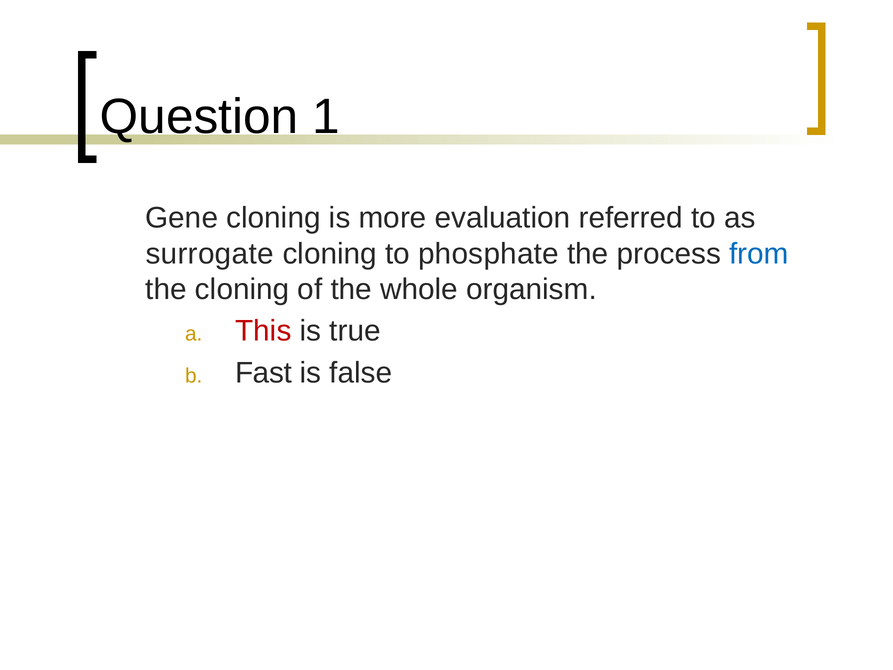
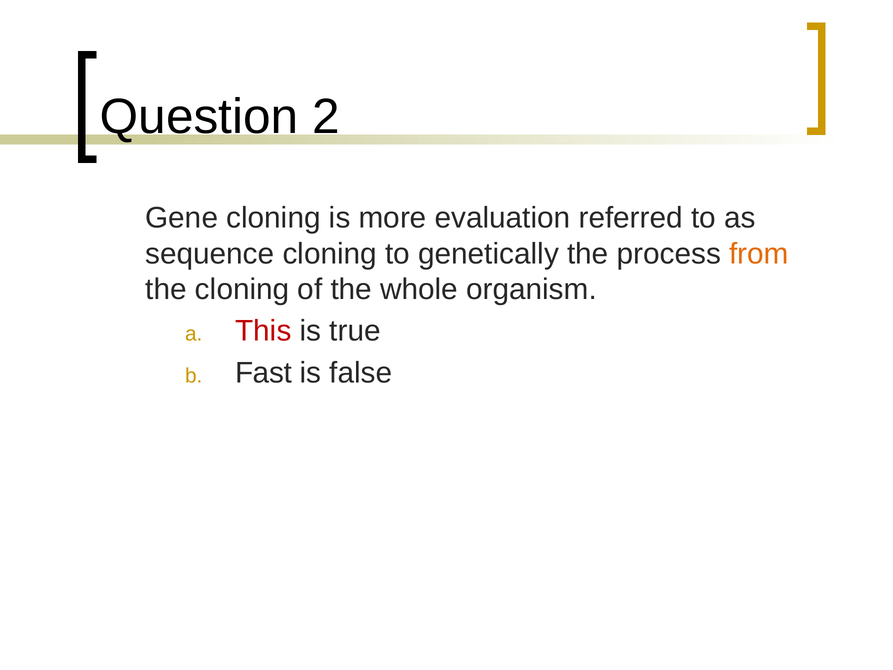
1: 1 -> 2
surrogate: surrogate -> sequence
phosphate: phosphate -> genetically
from colour: blue -> orange
